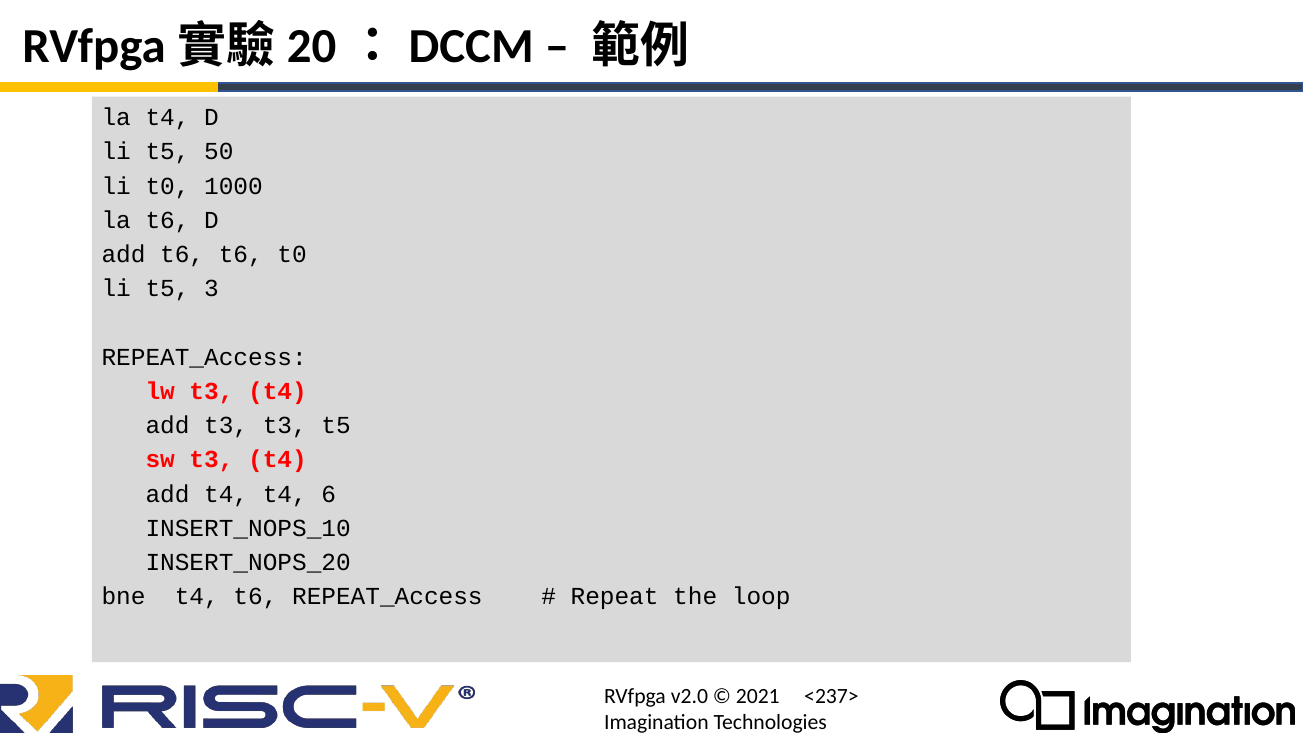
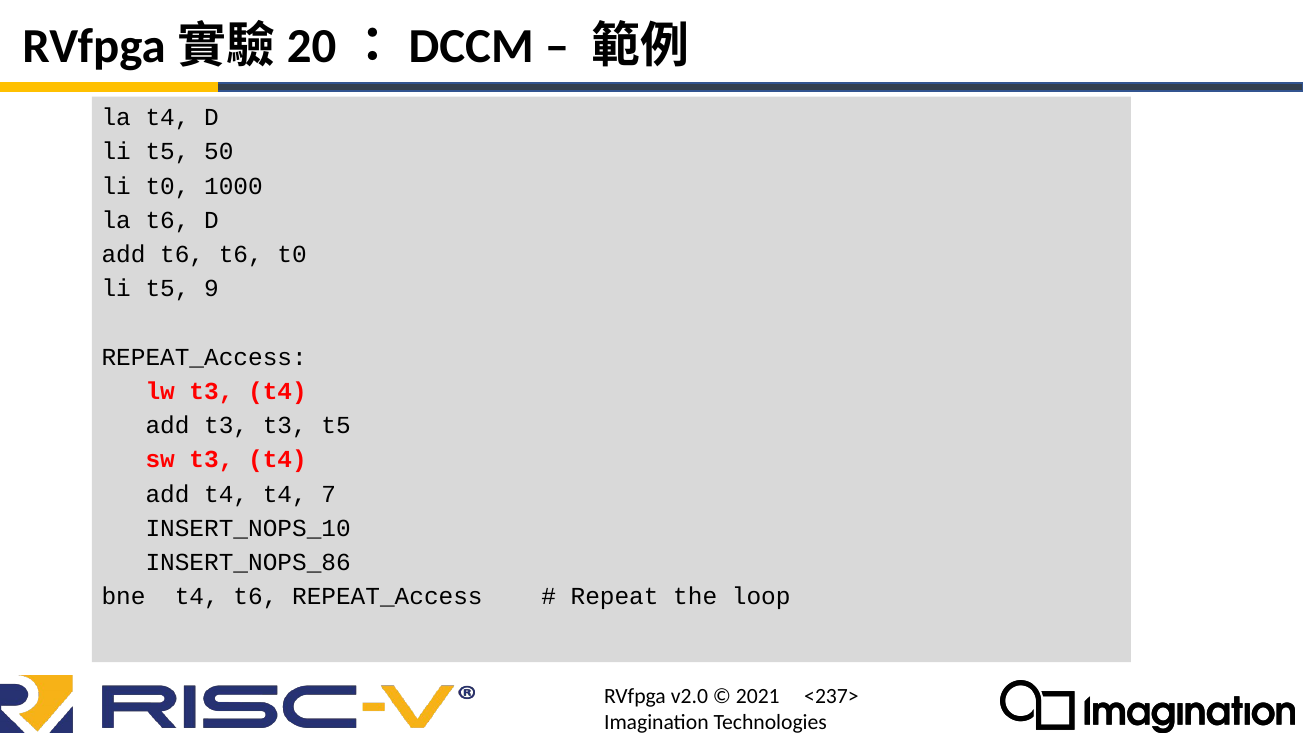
3: 3 -> 9
6: 6 -> 7
INSERT_NOPS_20: INSERT_NOPS_20 -> INSERT_NOPS_86
